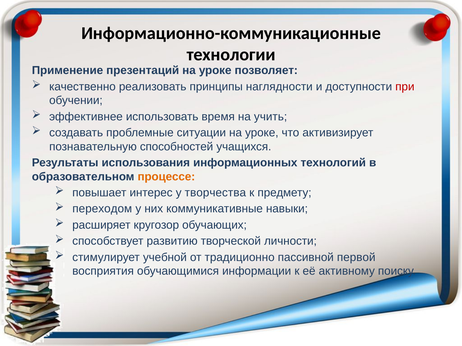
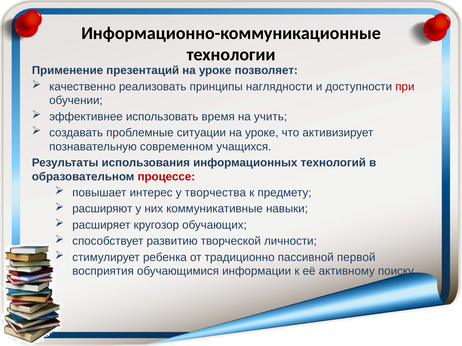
способностей: способностей -> современном
процессе colour: orange -> red
переходом: переходом -> расширяют
учебной: учебной -> ребенка
